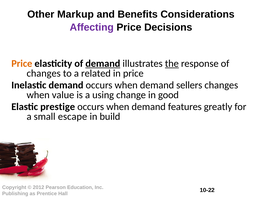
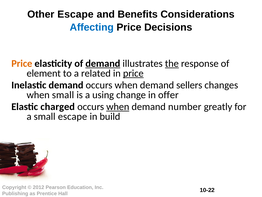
Other Markup: Markup -> Escape
Affecting colour: purple -> blue
changes at (44, 73): changes -> element
price at (133, 73) underline: none -> present
when value: value -> small
good: good -> offer
prestige: prestige -> charged
when at (118, 107) underline: none -> present
features: features -> number
